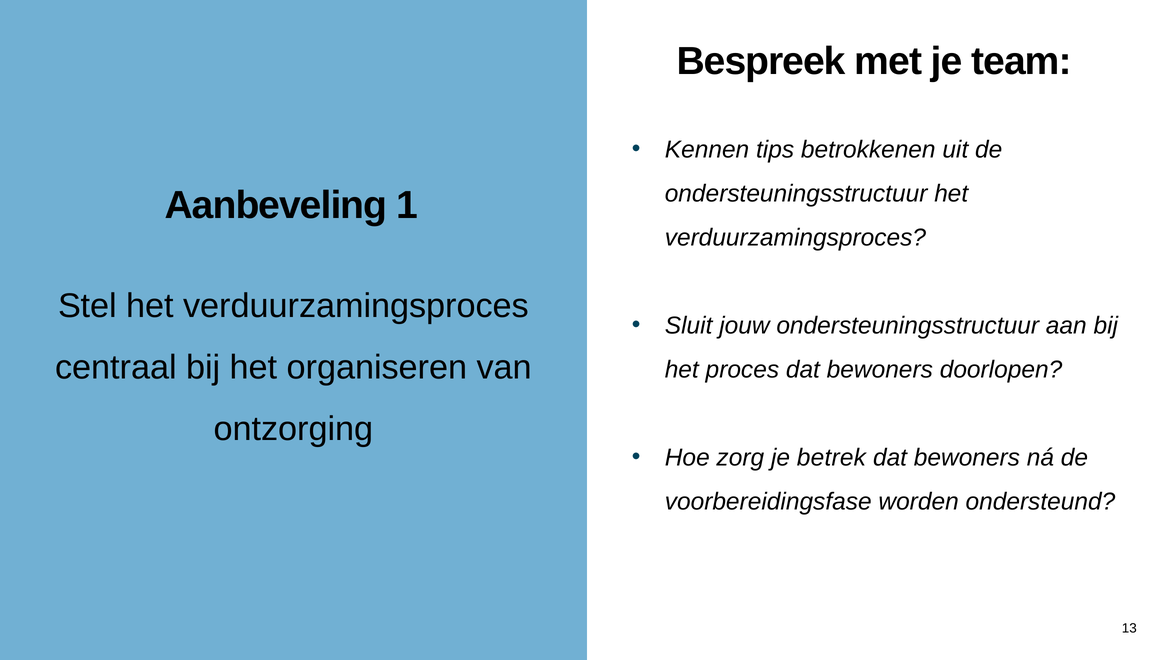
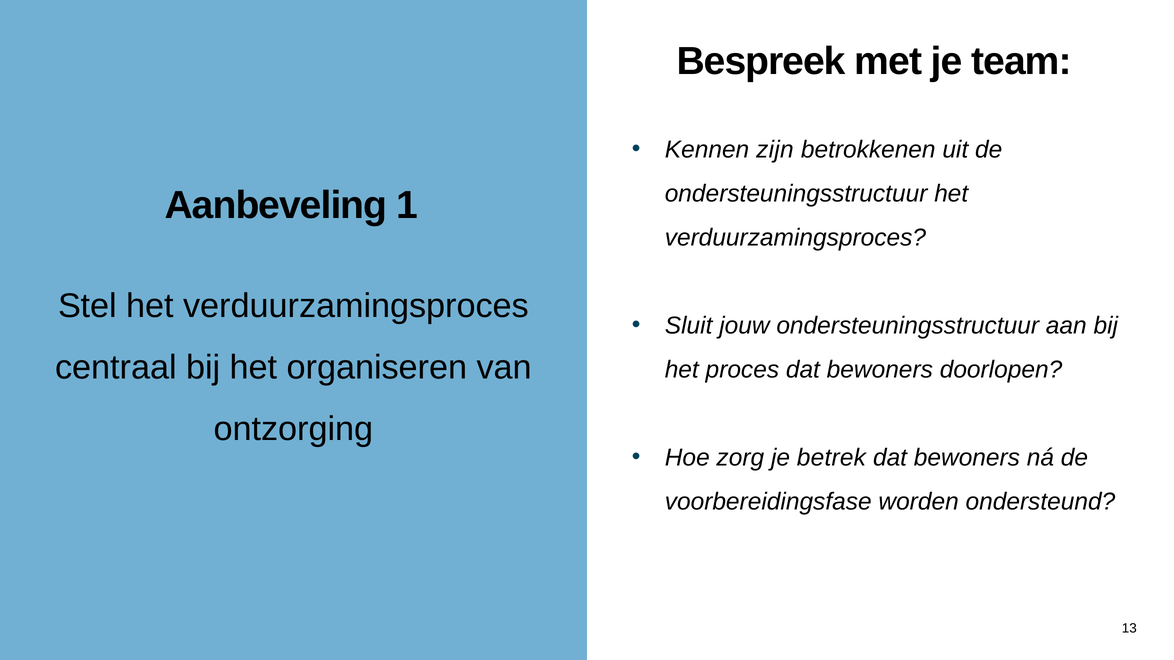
tips: tips -> zijn
